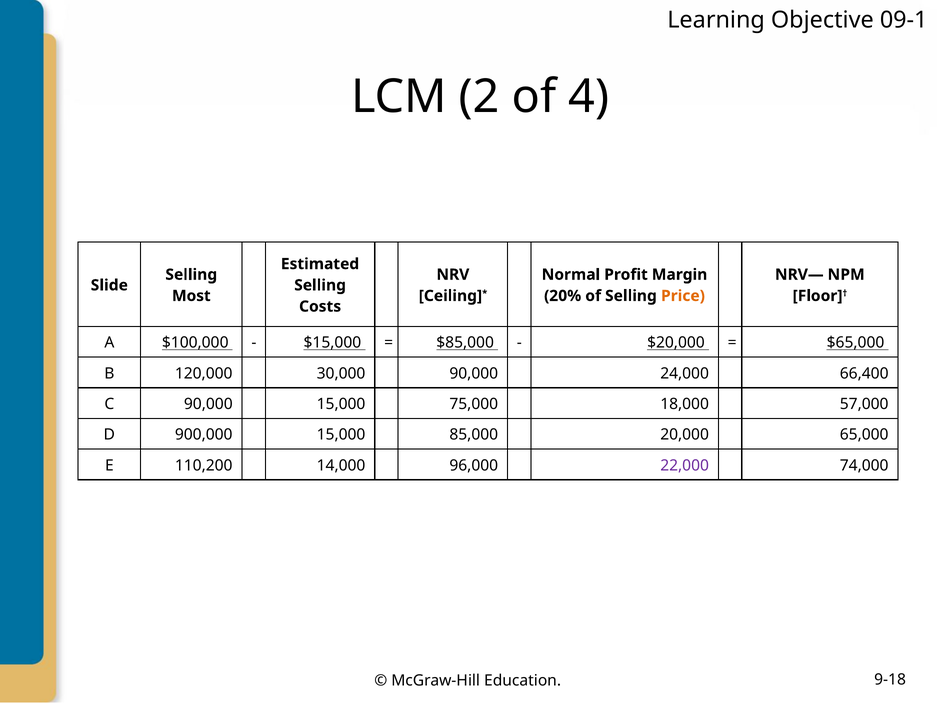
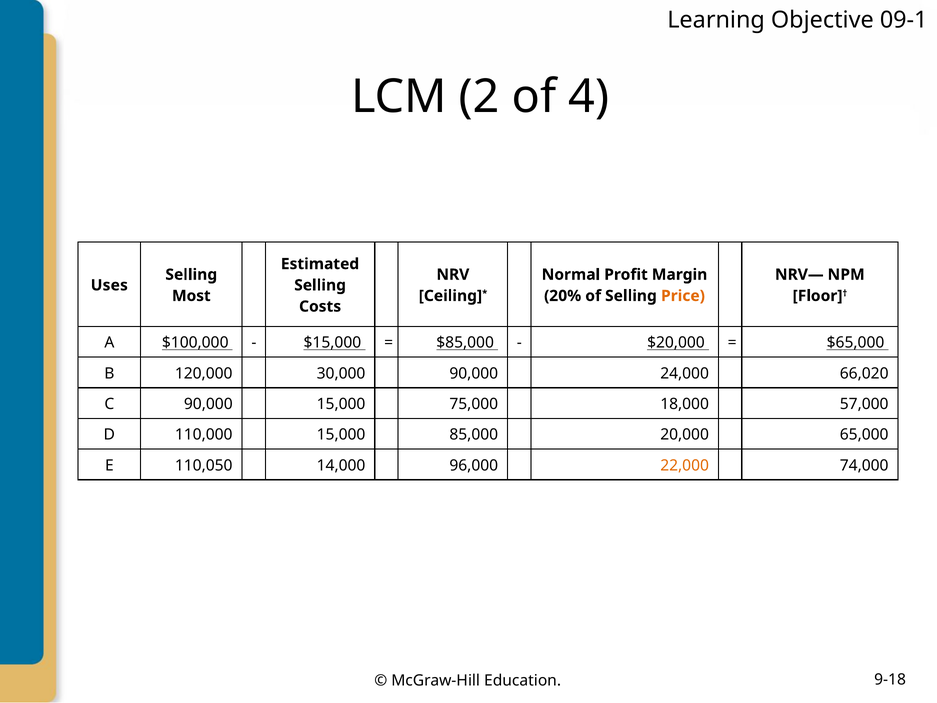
Slide: Slide -> Uses
66,400: 66,400 -> 66,020
900,000: 900,000 -> 110,000
110,200: 110,200 -> 110,050
22,000 colour: purple -> orange
